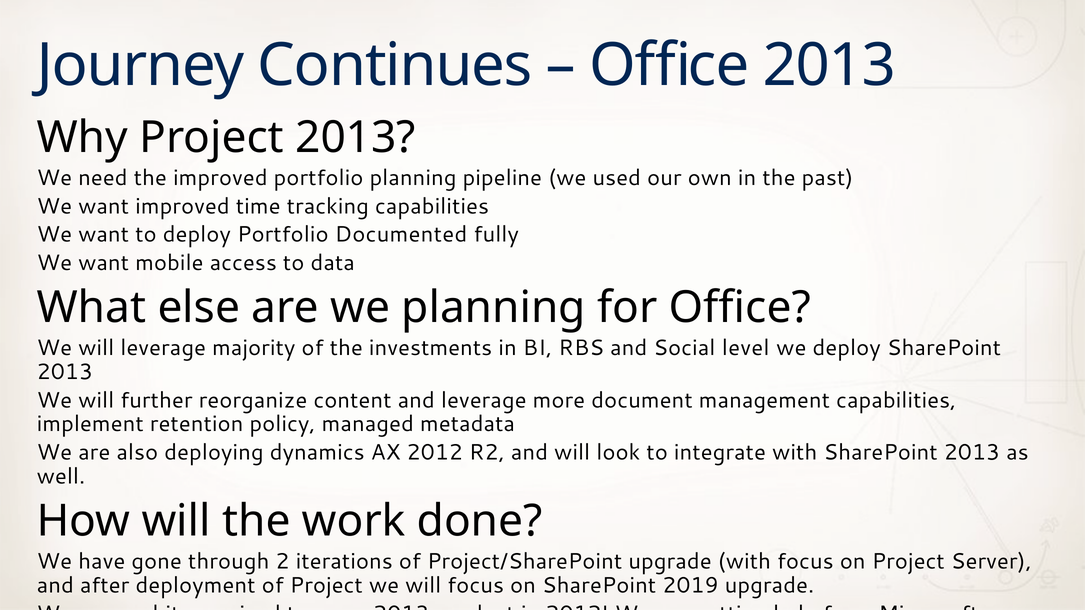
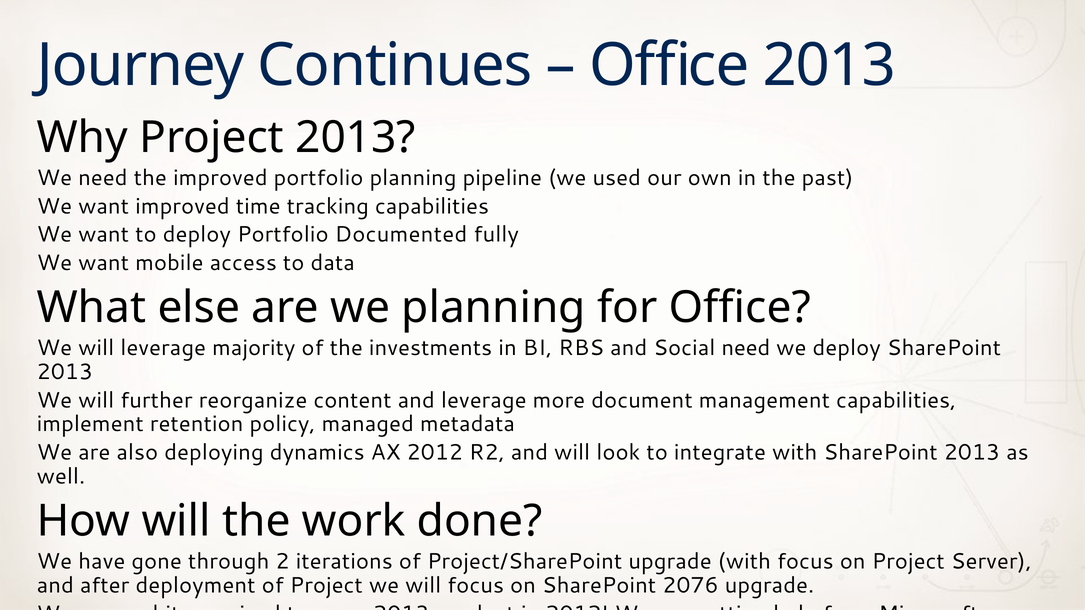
Social level: level -> need
2019: 2019 -> 2076
